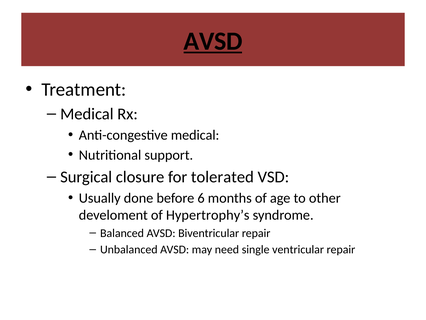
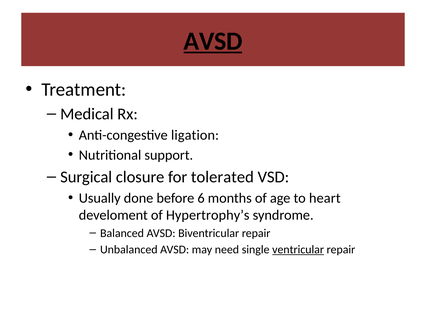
Anti-congestive medical: medical -> ligation
other: other -> heart
ventricular underline: none -> present
